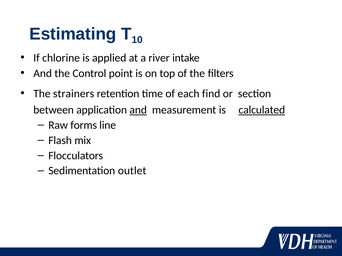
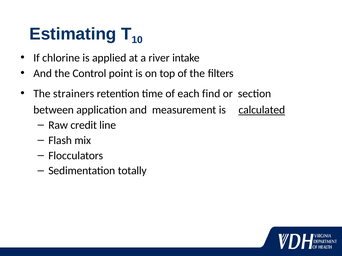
and at (138, 110) underline: present -> none
forms: forms -> credit
outlet: outlet -> totally
